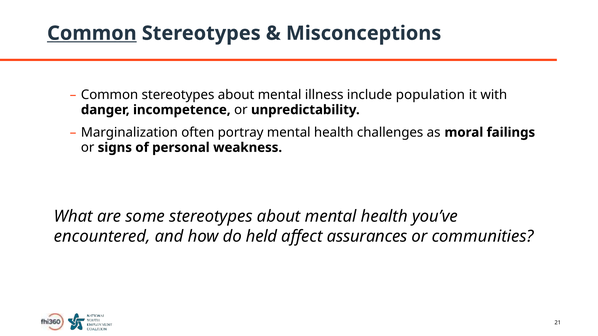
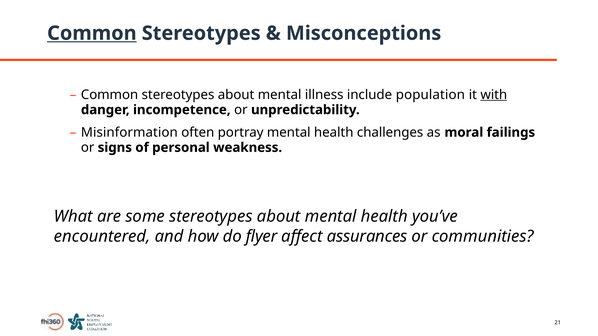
with underline: none -> present
Marginalization: Marginalization -> Misinformation
held: held -> flyer
